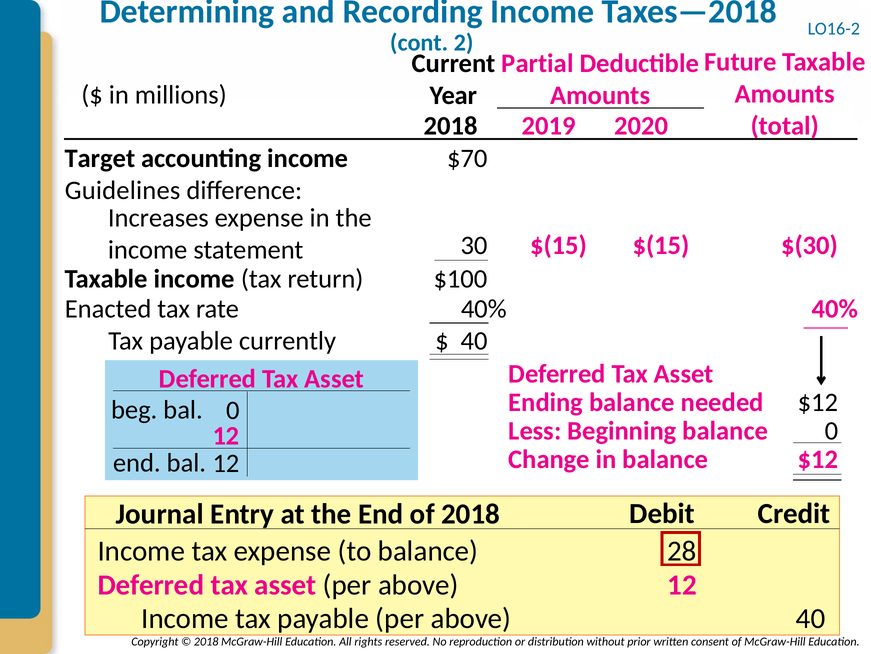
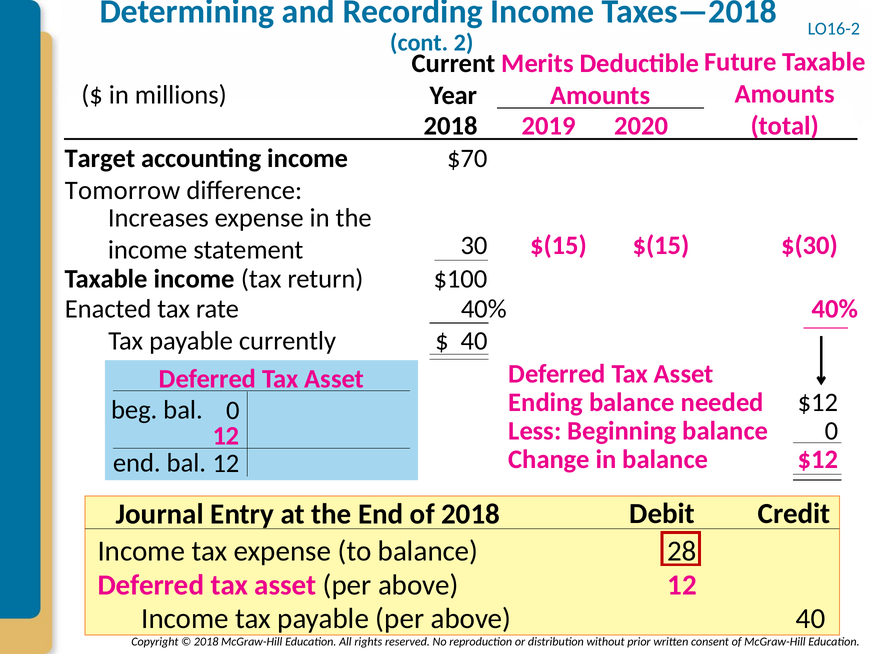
Partial: Partial -> Merits
Guidelines: Guidelines -> Tomorrow
